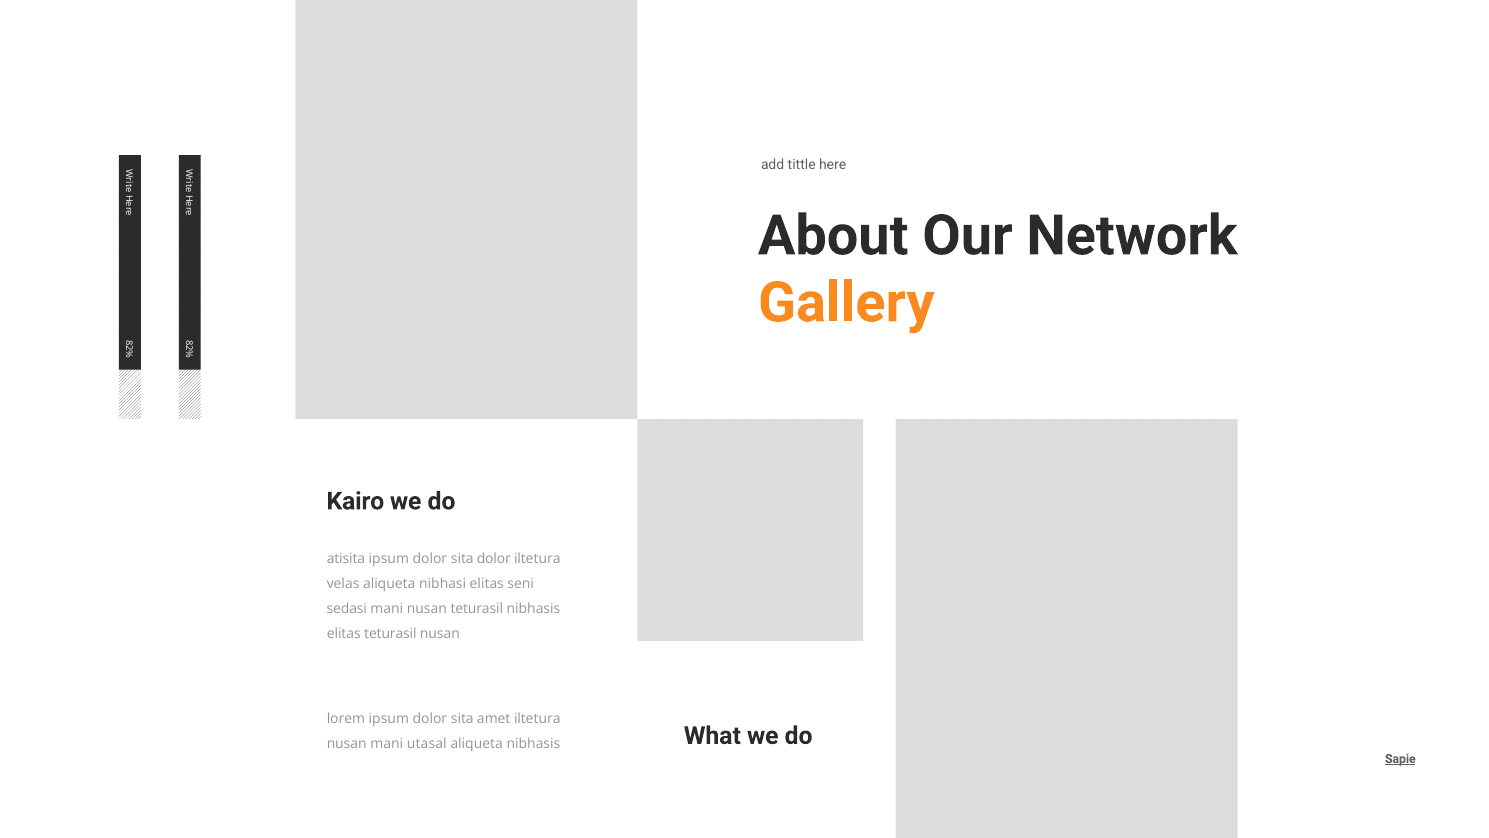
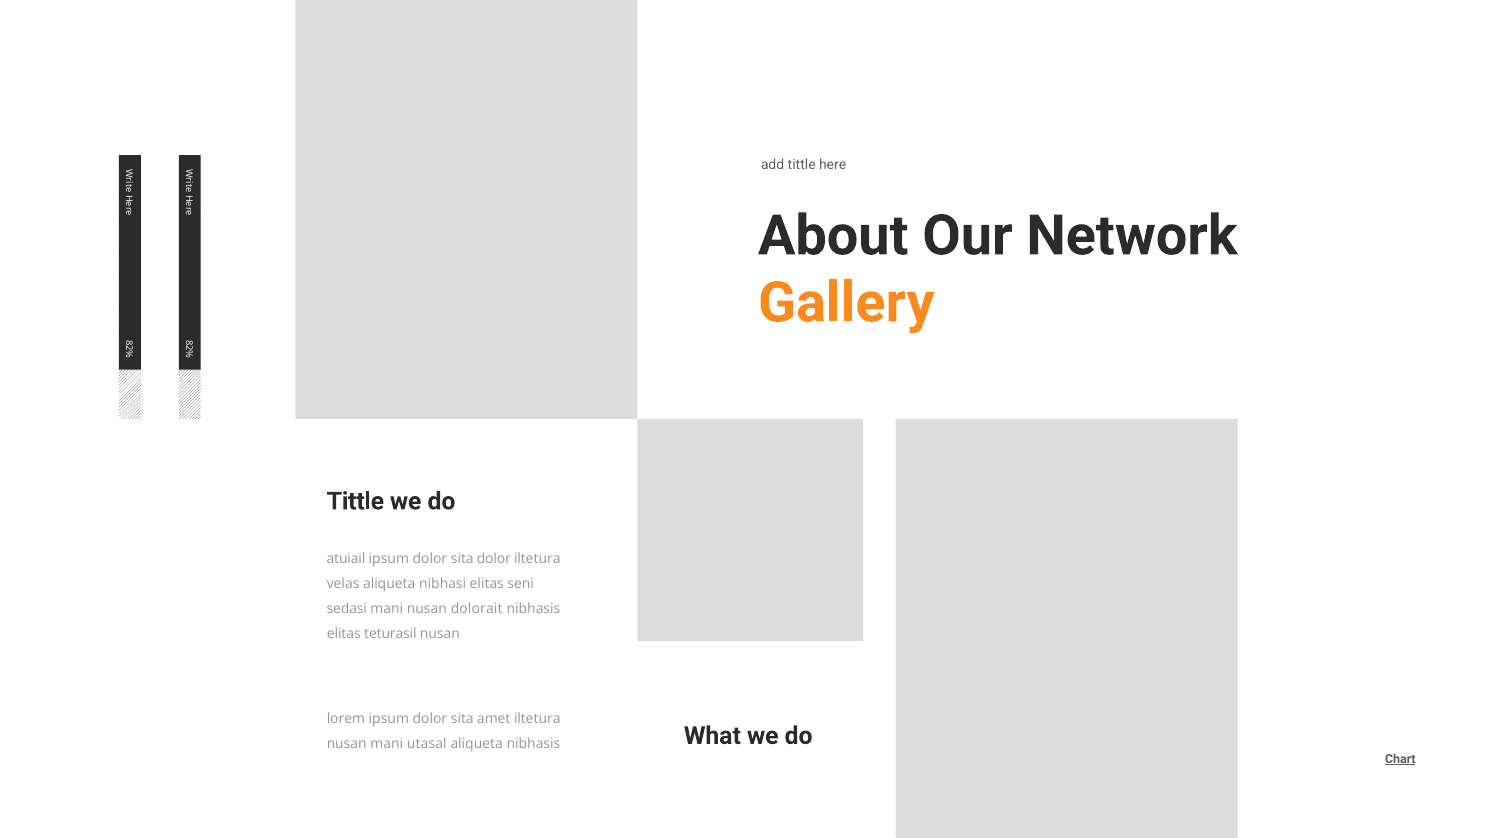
Kairo at (355, 501): Kairo -> Tittle
atisita: atisita -> atuiail
nusan teturasil: teturasil -> dolorait
Sapie: Sapie -> Chart
